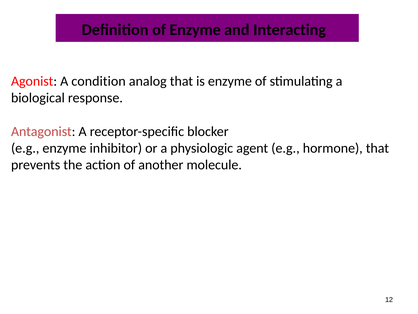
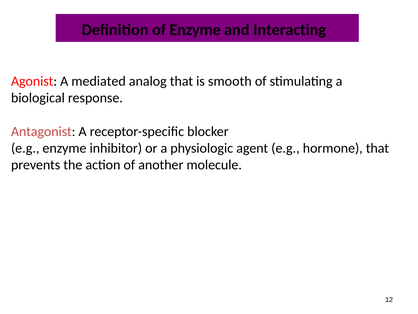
condition: condition -> mediated
is enzyme: enzyme -> smooth
